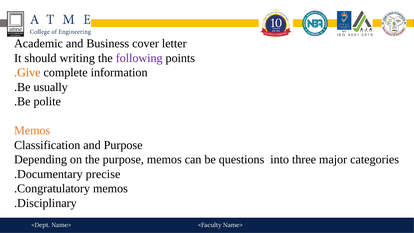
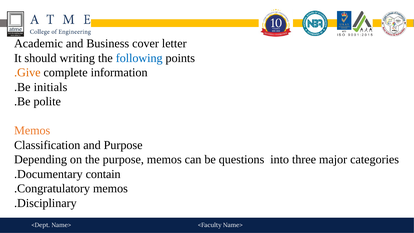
following colour: purple -> blue
usually: usually -> initials
precise: precise -> contain
